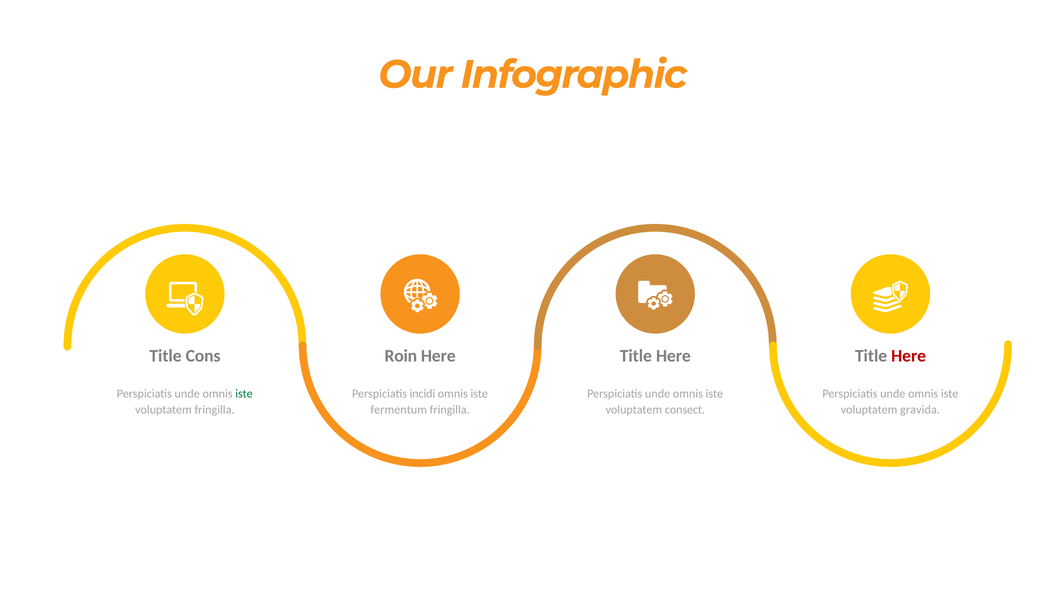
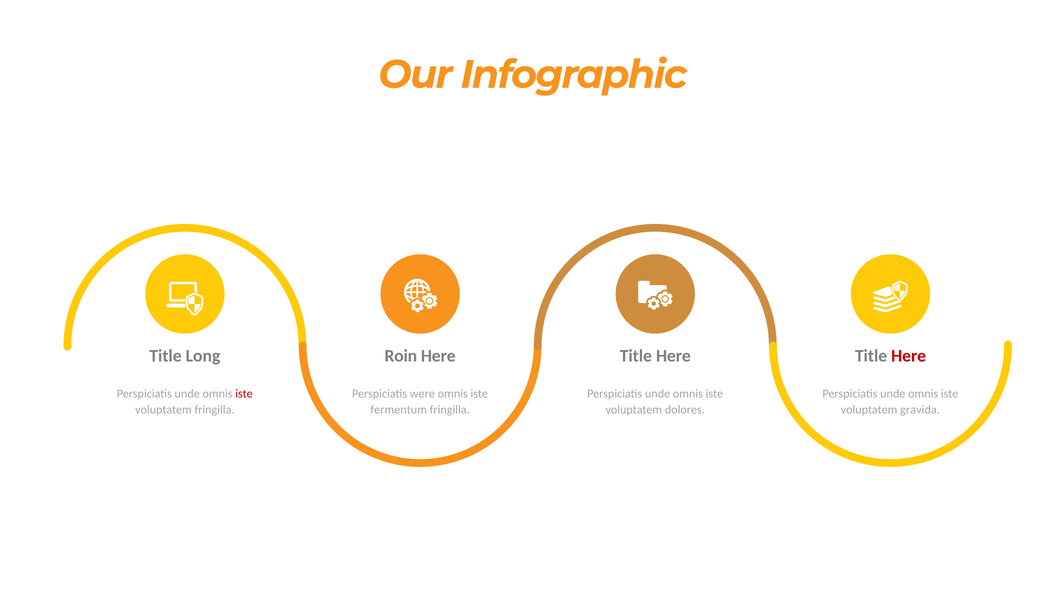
Cons: Cons -> Long
iste at (244, 394) colour: green -> red
incidi: incidi -> were
consect: consect -> dolores
